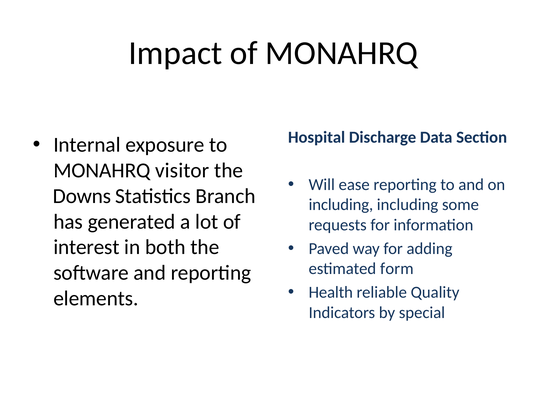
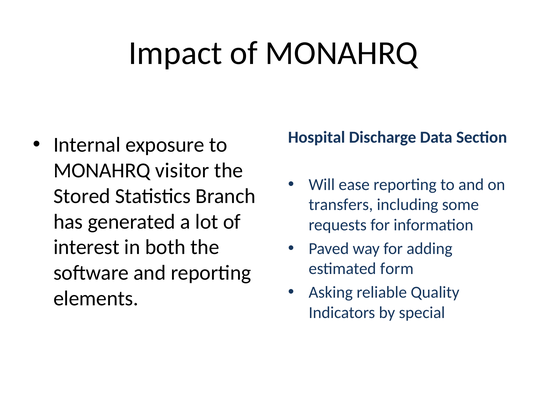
Downs: Downs -> Stored
including at (341, 204): including -> transfers
Health: Health -> Asking
